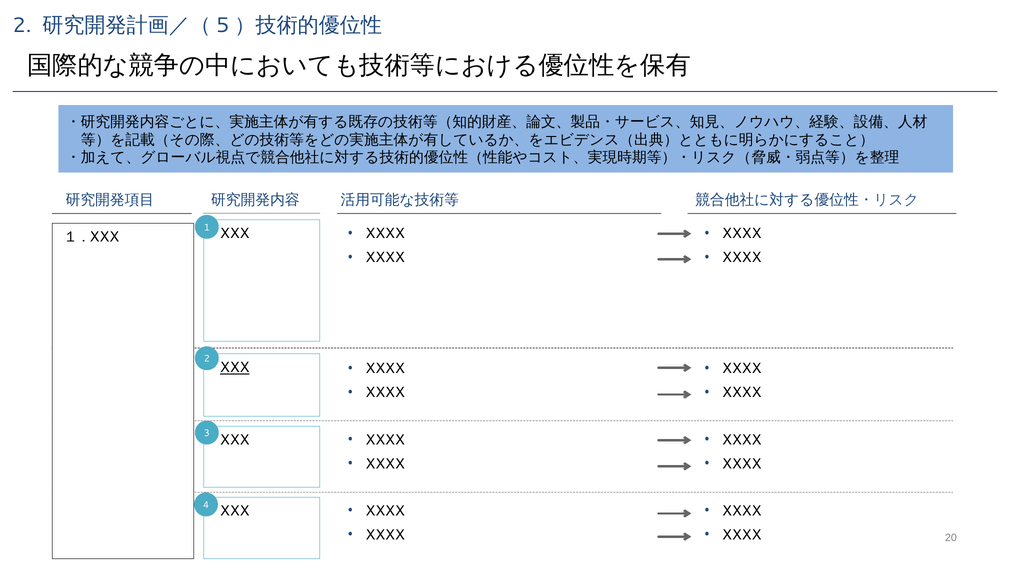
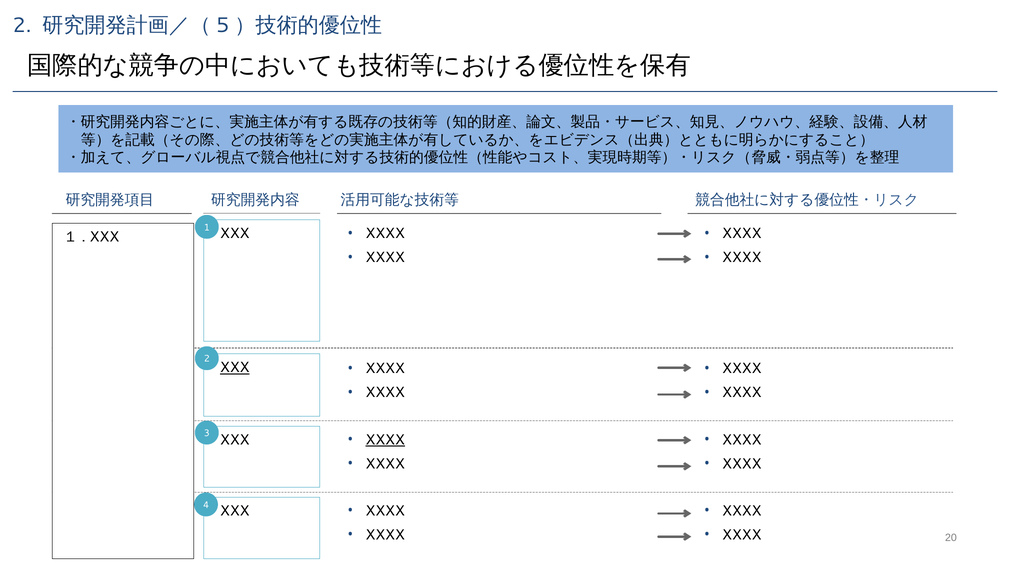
XXXX at (385, 440) underline: none -> present
